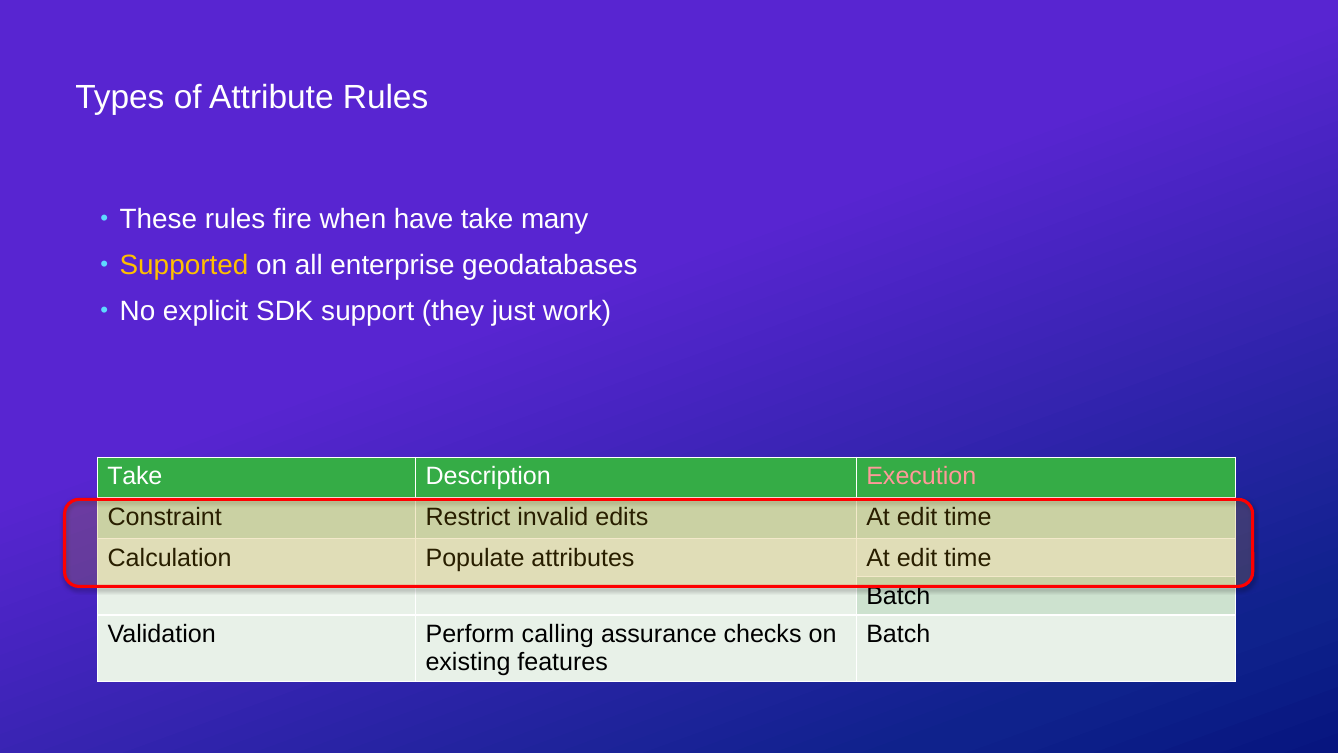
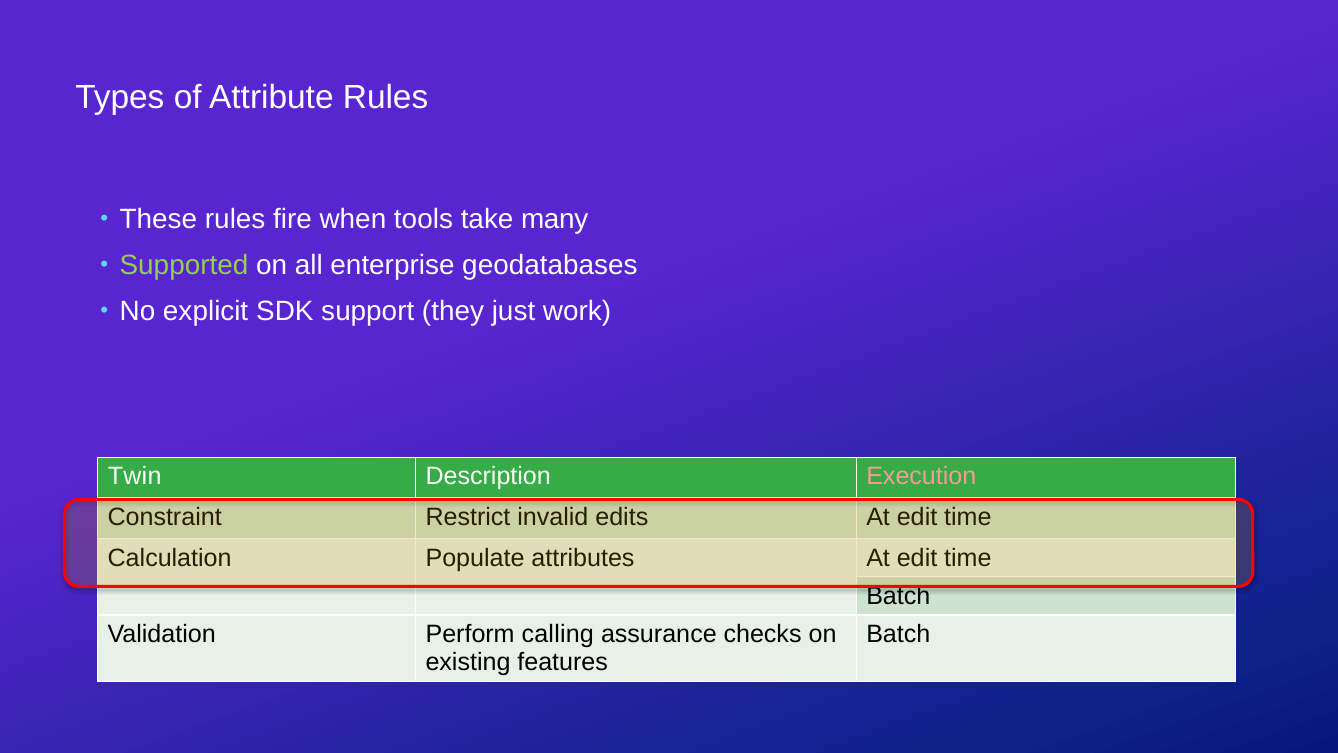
have: have -> tools
Supported colour: yellow -> light green
Take at (135, 476): Take -> Twin
